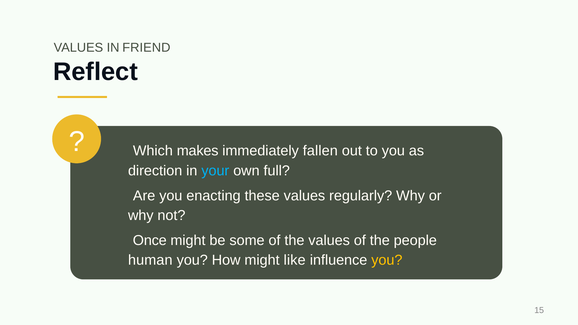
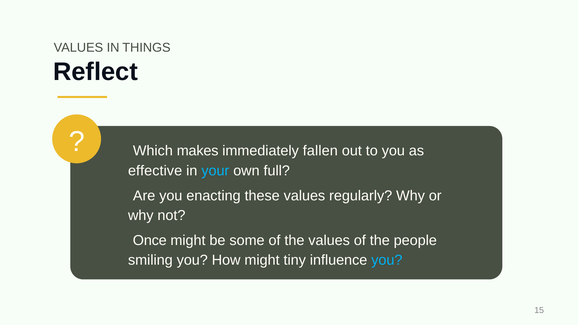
FRIEND: FRIEND -> THINGS
direction: direction -> effective
human: human -> smiling
like: like -> tiny
you at (387, 260) colour: yellow -> light blue
